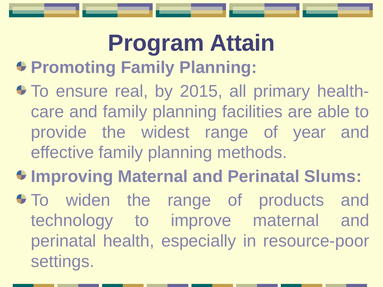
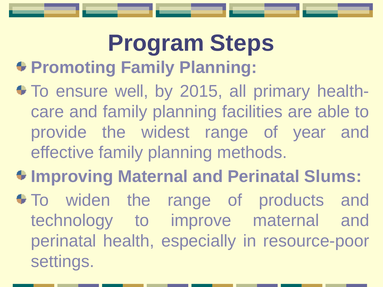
Attain: Attain -> Steps
real: real -> well
